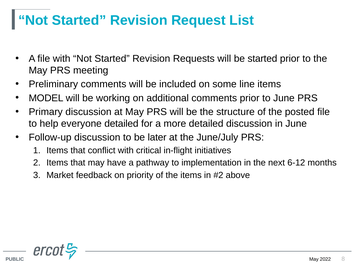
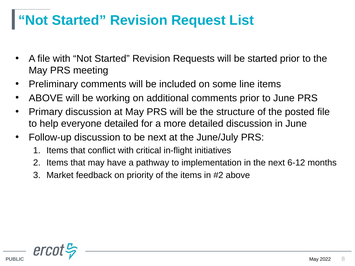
MODEL at (46, 98): MODEL -> ABOVE
be later: later -> next
